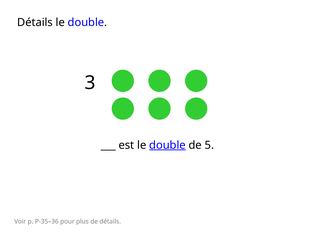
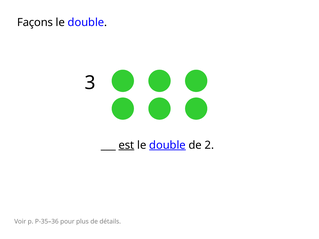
Détails at (35, 22): Détails -> Façons
est underline: none -> present
5: 5 -> 2
